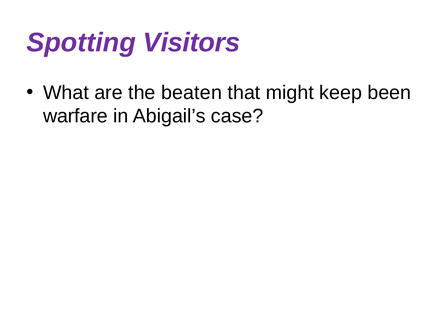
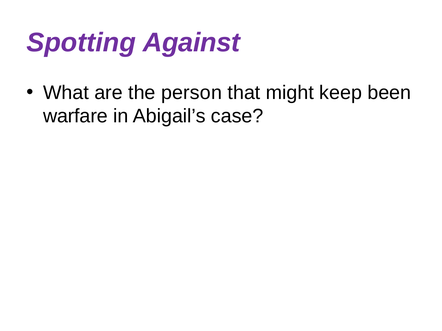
Visitors: Visitors -> Against
beaten: beaten -> person
